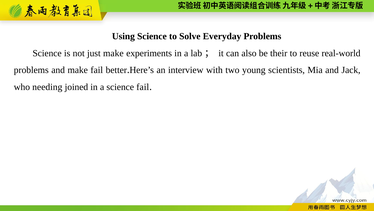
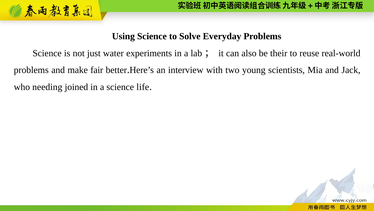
just make: make -> water
make fail: fail -> fair
science fail: fail -> life
